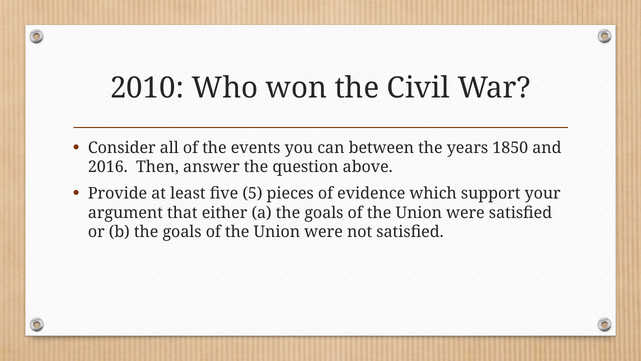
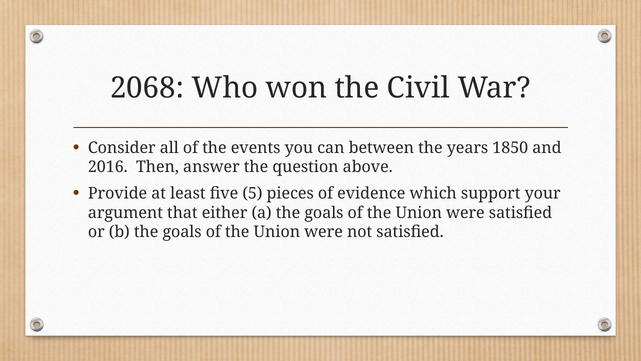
2010: 2010 -> 2068
